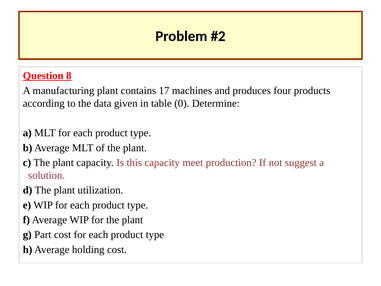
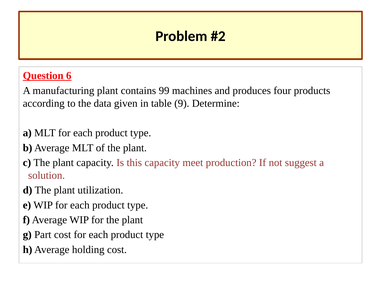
8: 8 -> 6
17: 17 -> 99
0: 0 -> 9
